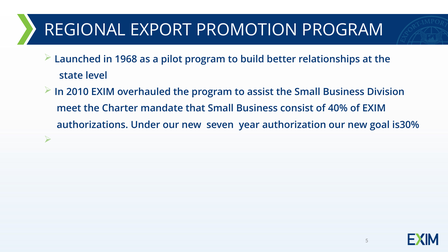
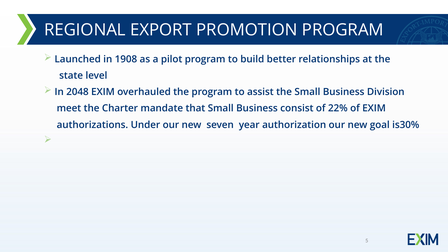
1968: 1968 -> 1908
2010: 2010 -> 2048
40%: 40% -> 22%
